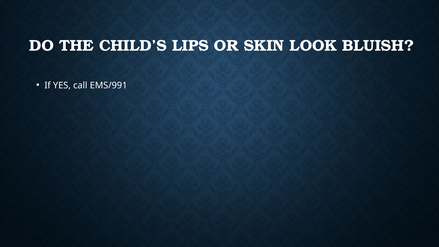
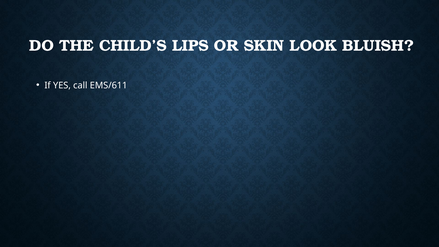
EMS/991: EMS/991 -> EMS/611
